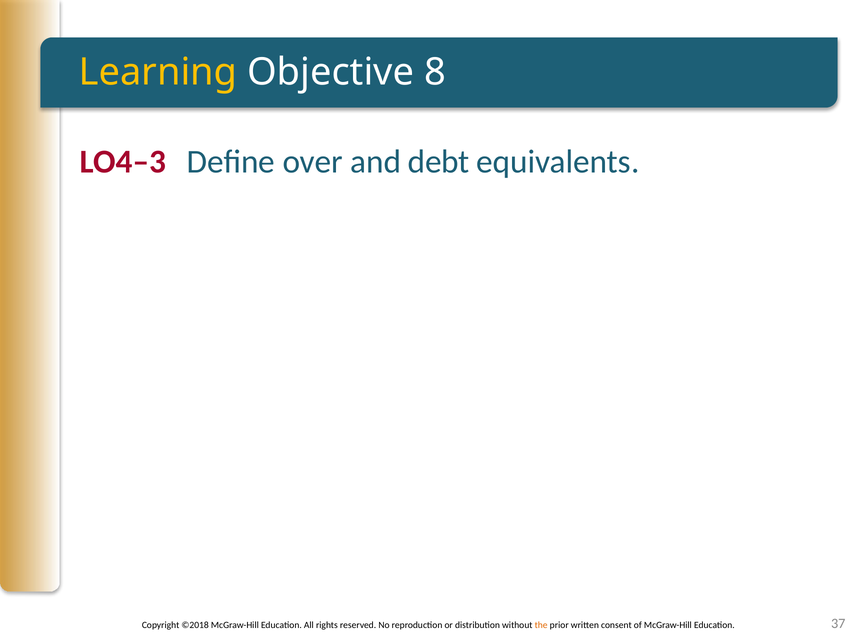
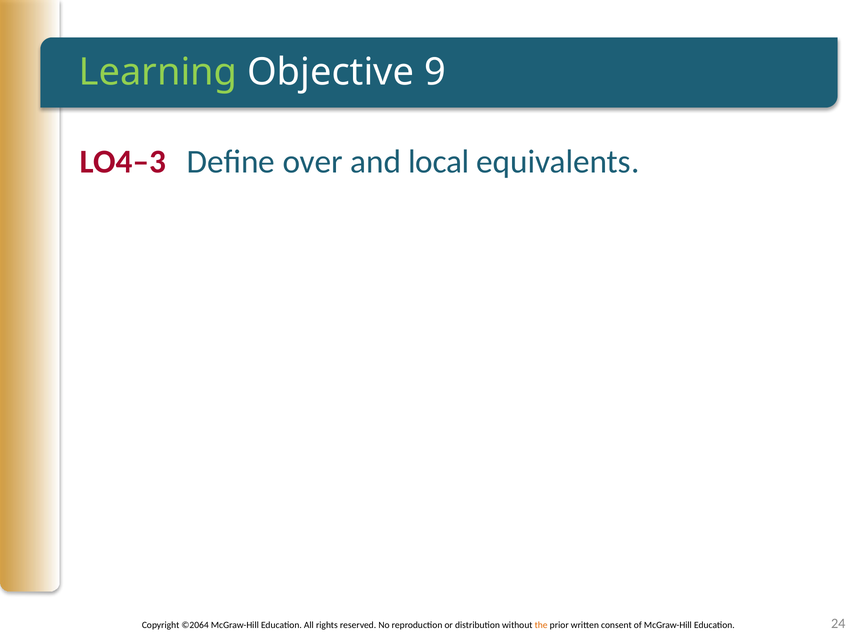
Learning colour: yellow -> light green
8: 8 -> 9
debt: debt -> local
©2018: ©2018 -> ©2064
37: 37 -> 24
